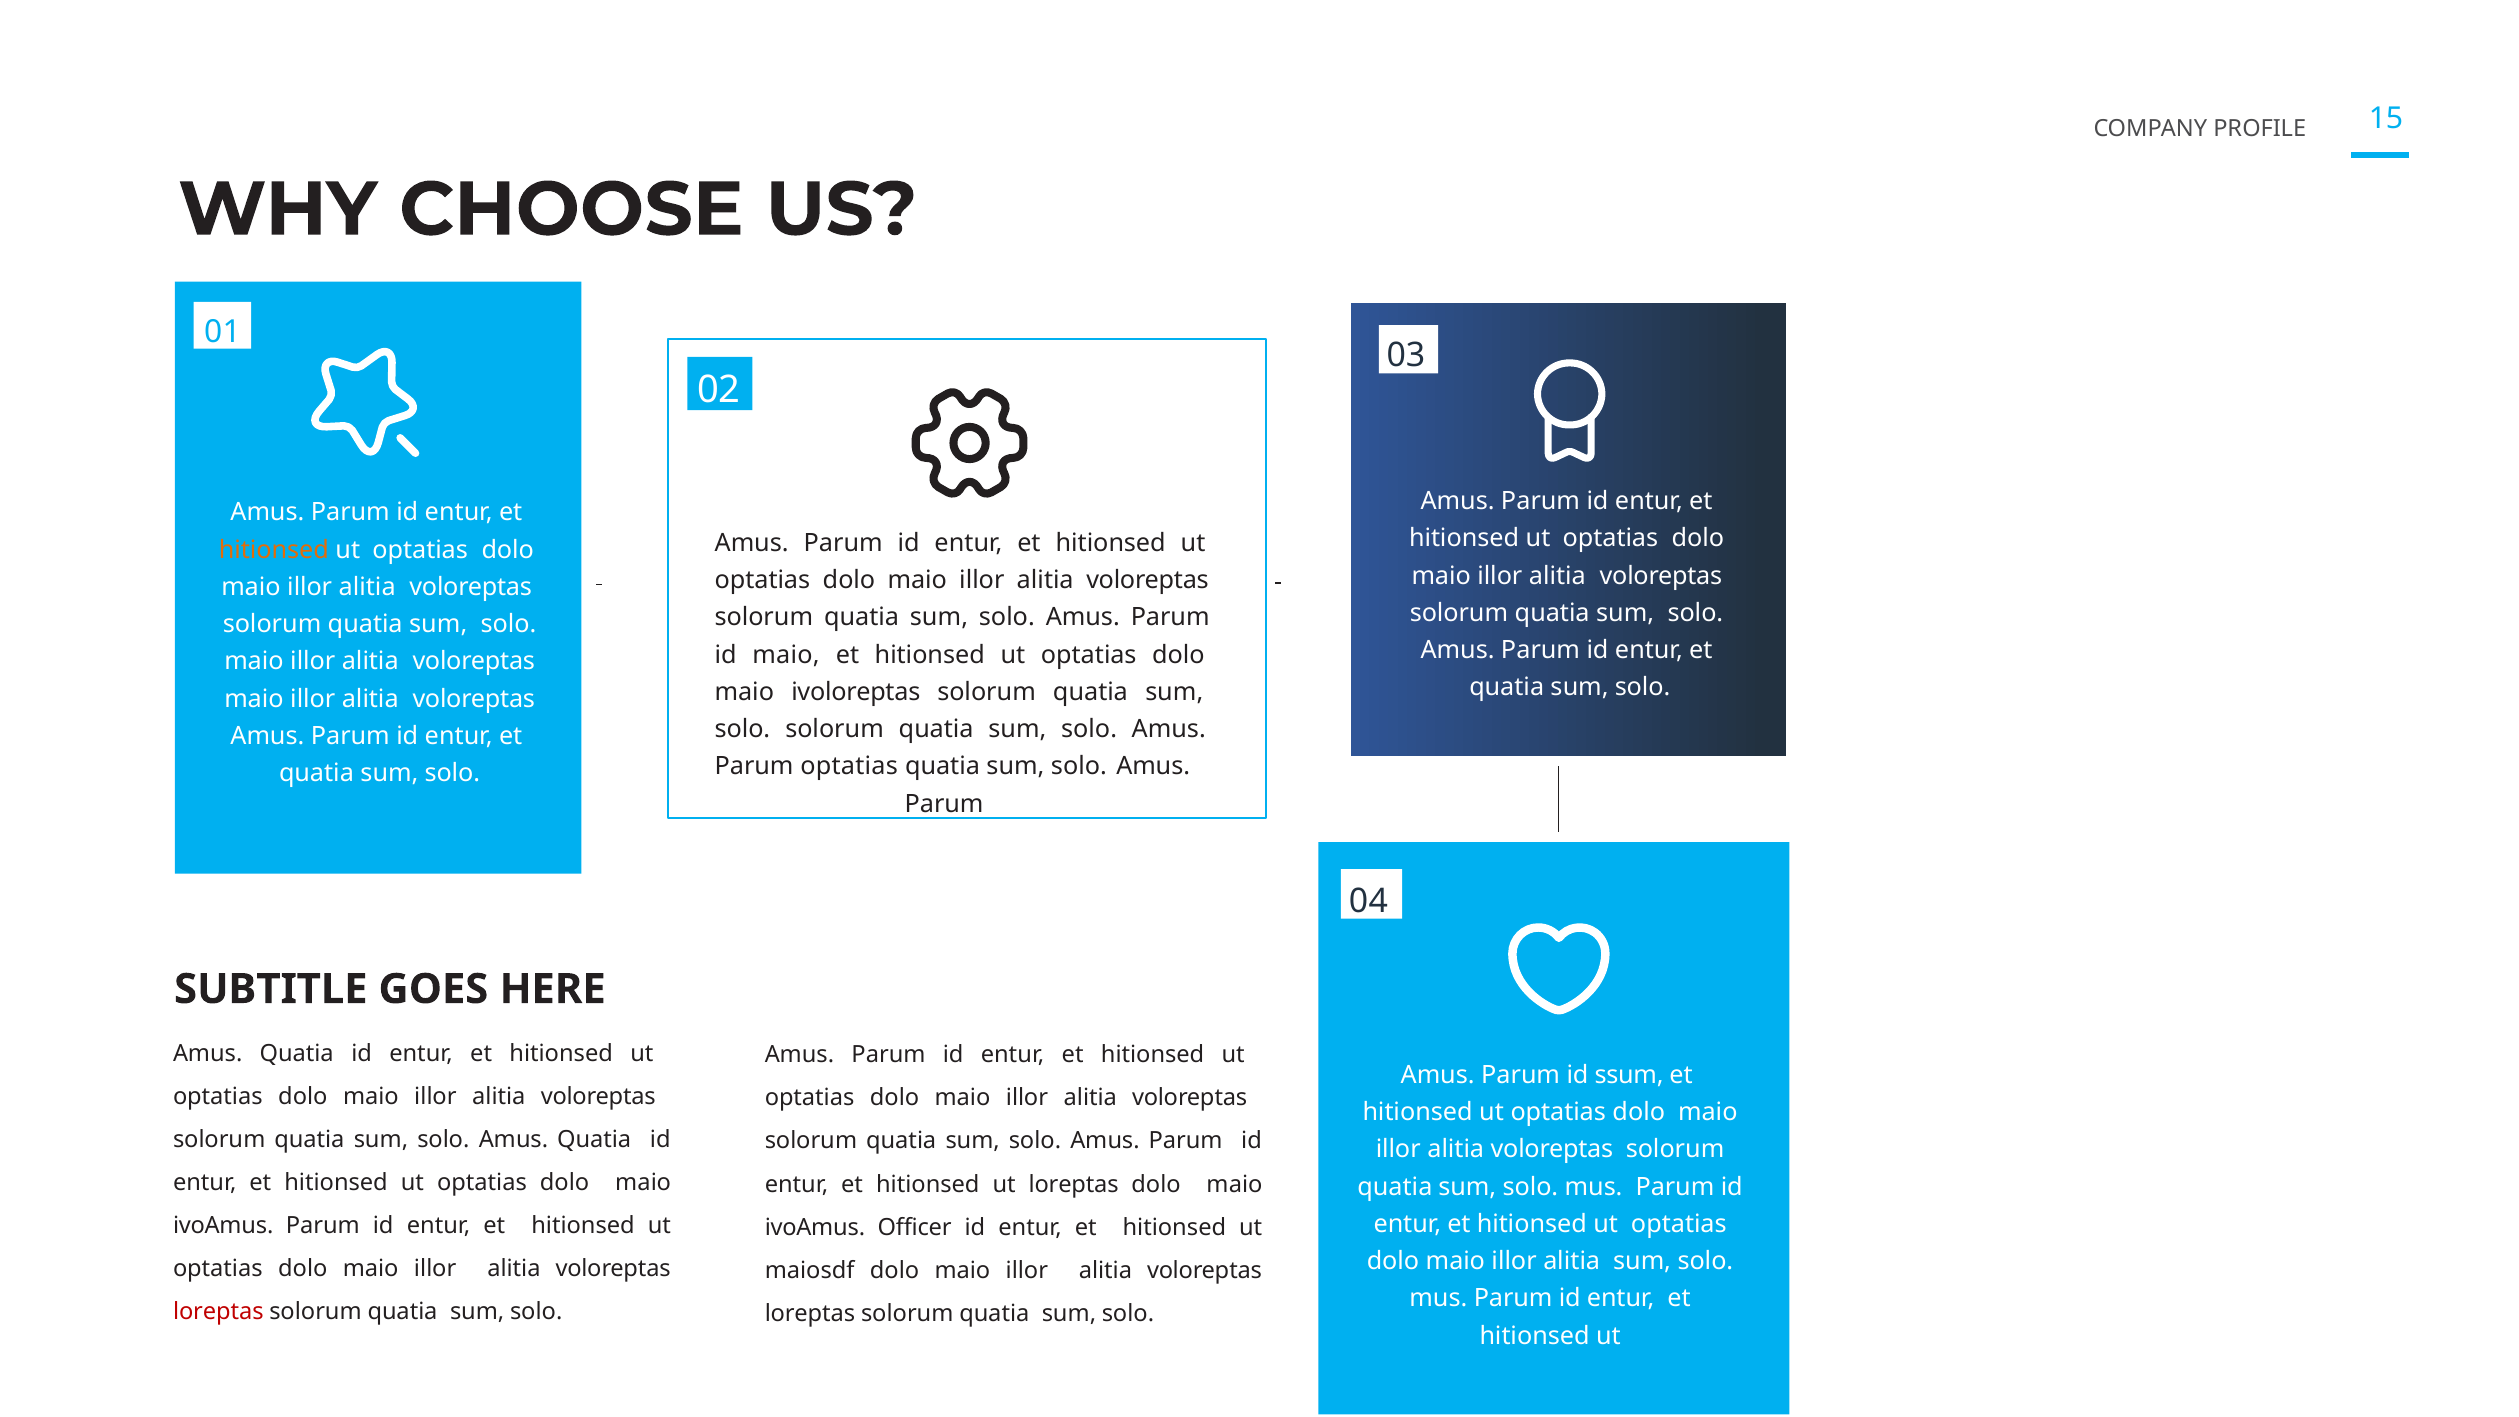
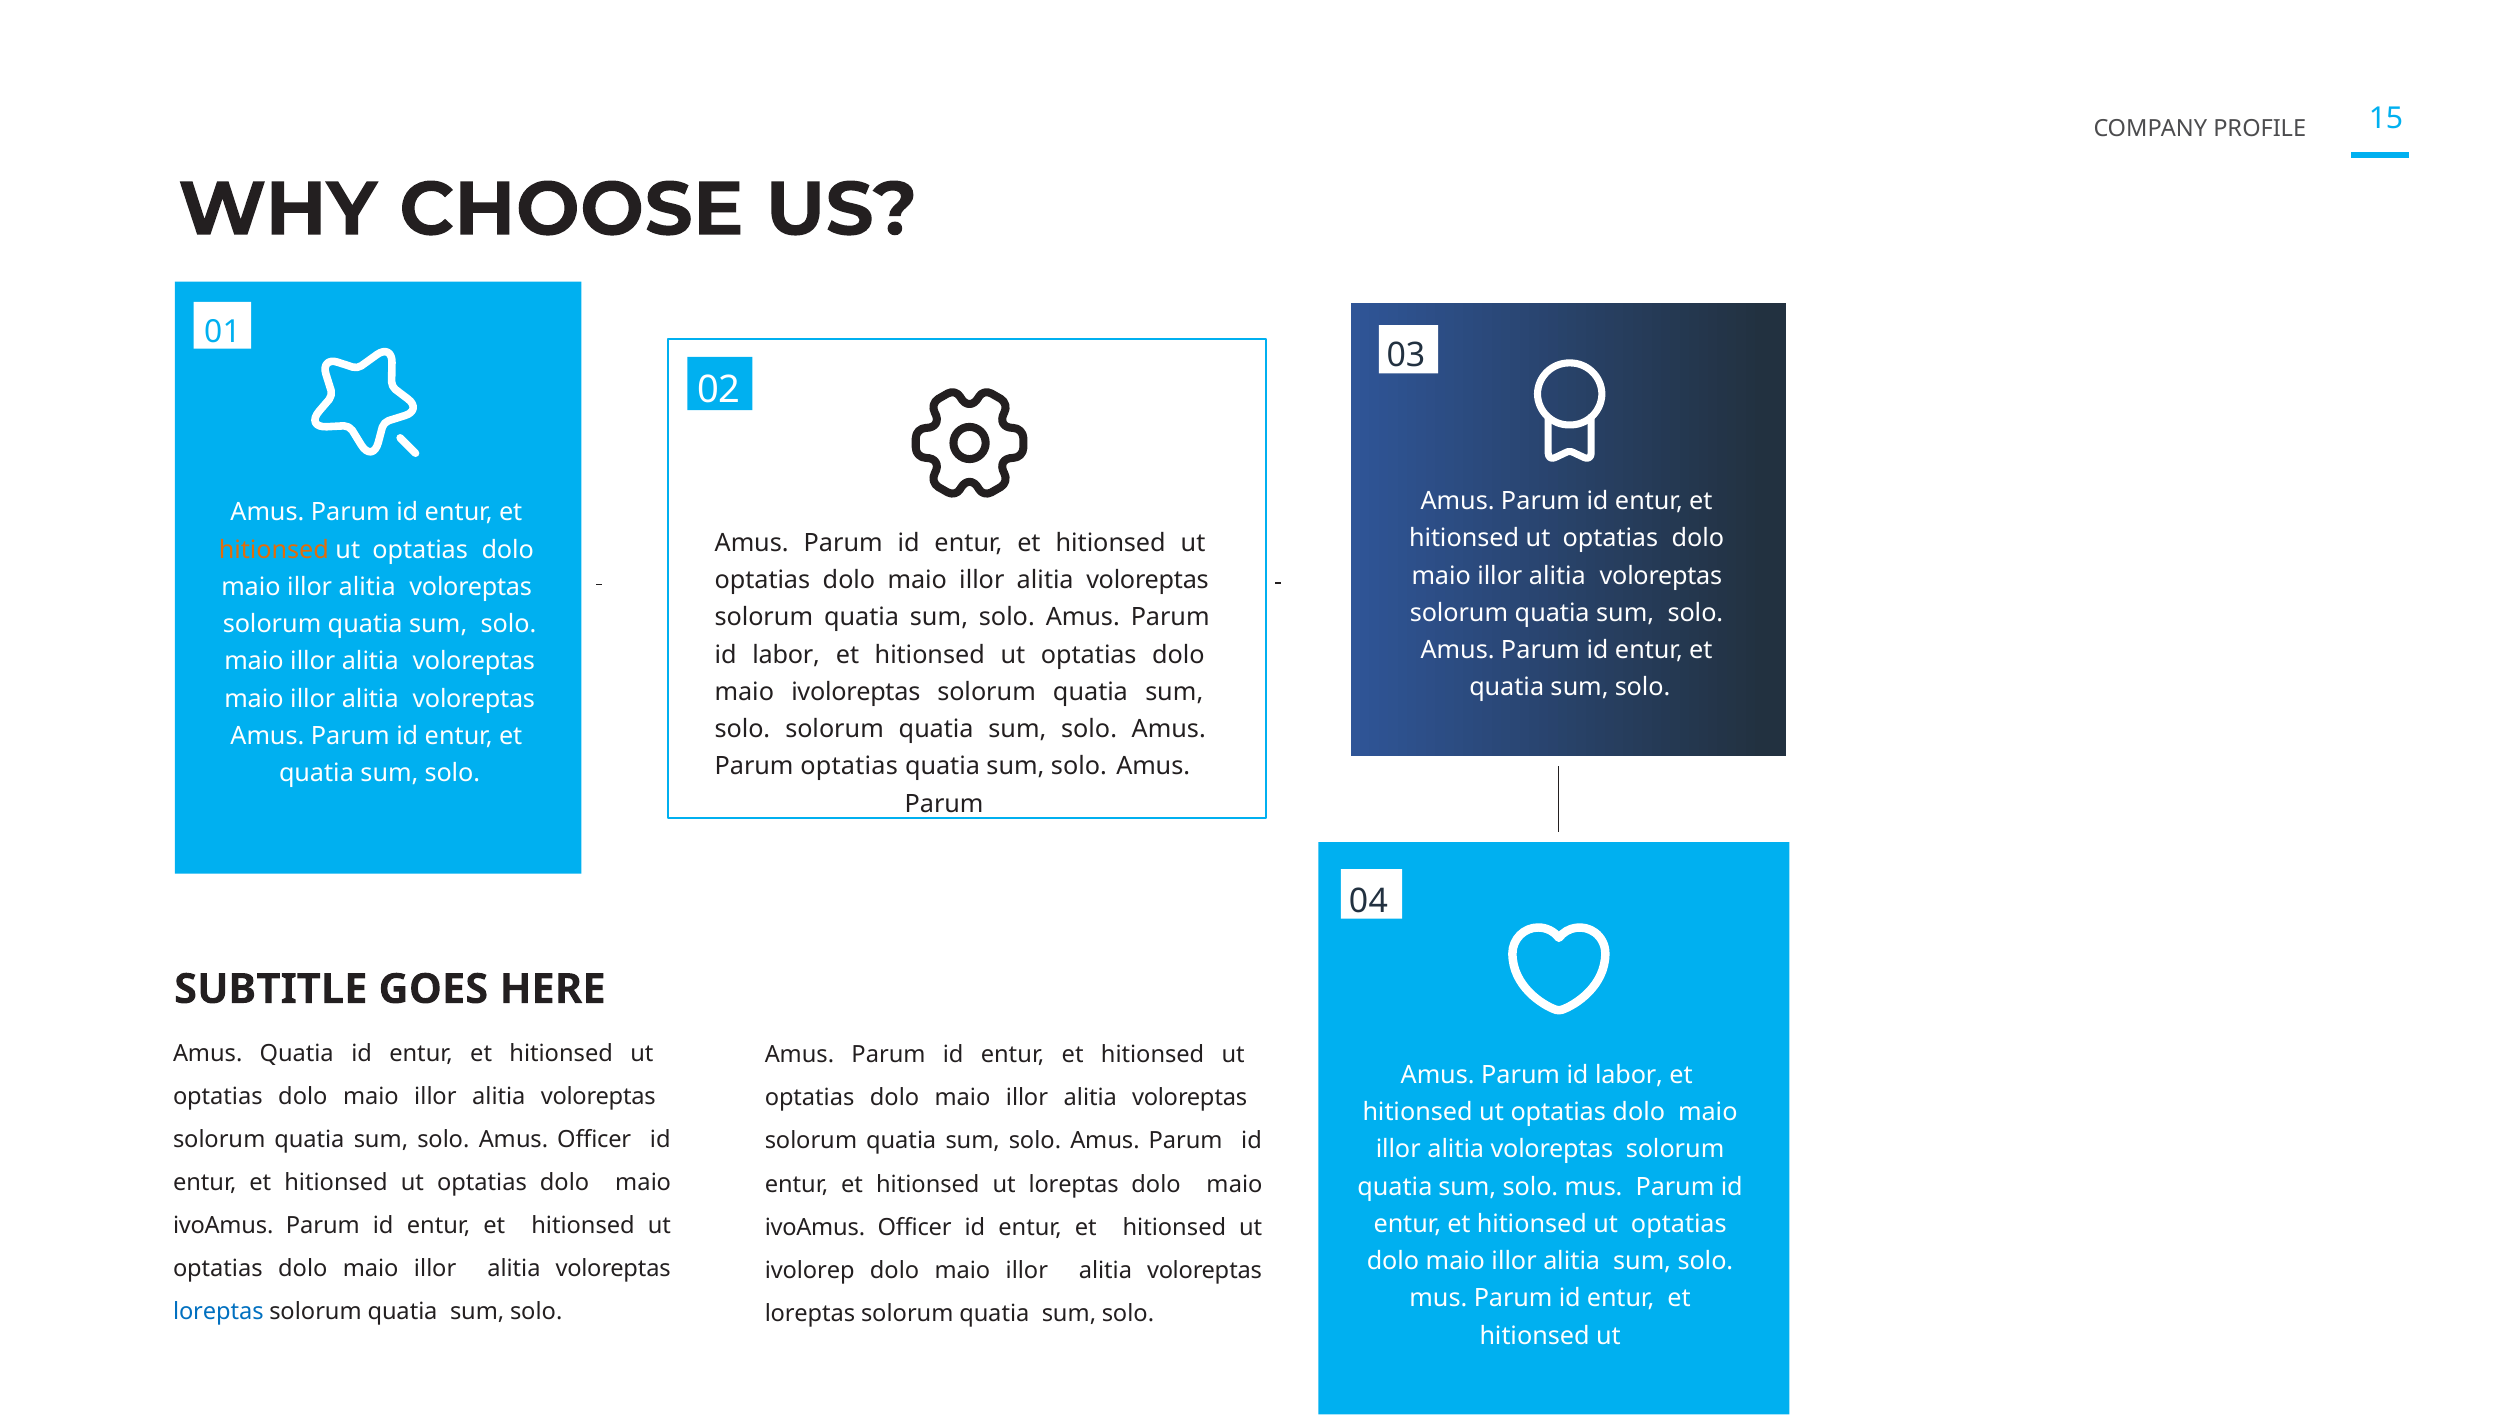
maio at (786, 655): maio -> labor
ssum at (1629, 1075): ssum -> labor
solo Amus Quatia: Quatia -> Officer
maiosdf: maiosdf -> ivolorep
loreptas at (218, 1312) colour: red -> blue
